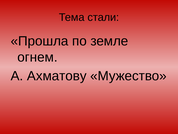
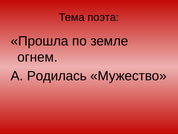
стали: стали -> поэта
Ахматову: Ахматову -> Родилась
